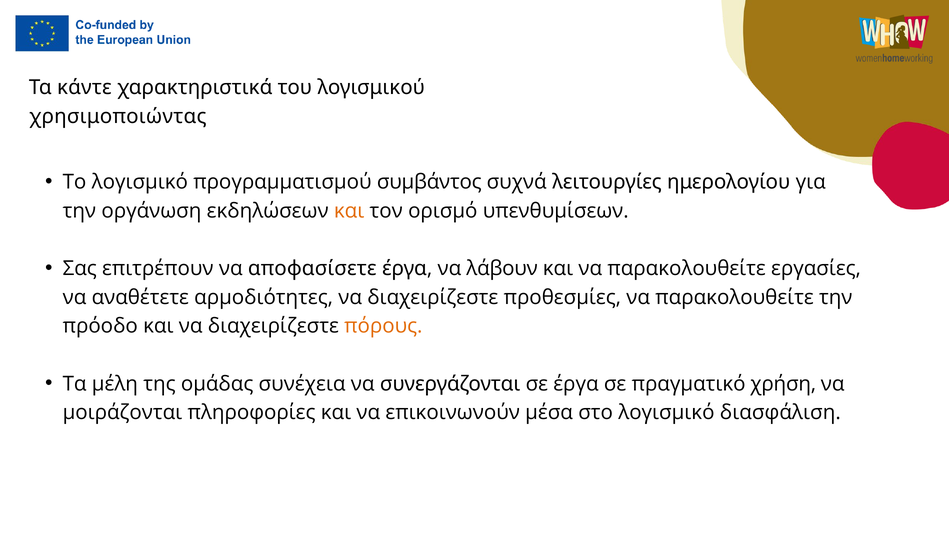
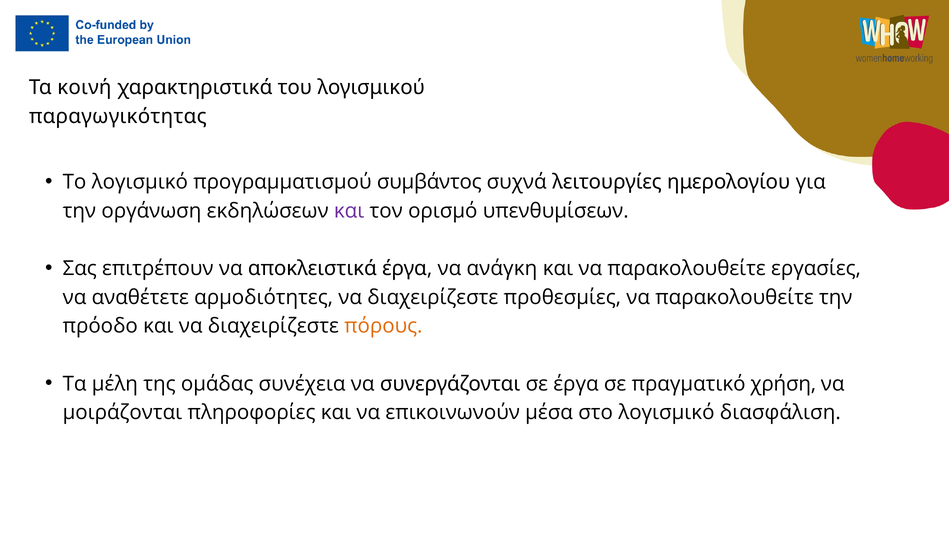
κάντε: κάντε -> κοινή
χρησιμοποιώντας: χρησιμοποιώντας -> παραγωγικότητας
και at (349, 211) colour: orange -> purple
αποφασίσετε: αποφασίσετε -> αποκλειστικά
λάβουν: λάβουν -> ανάγκη
